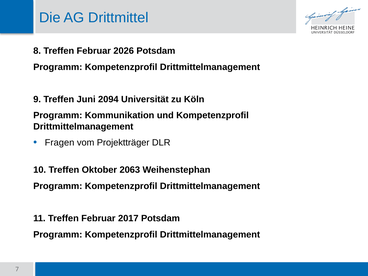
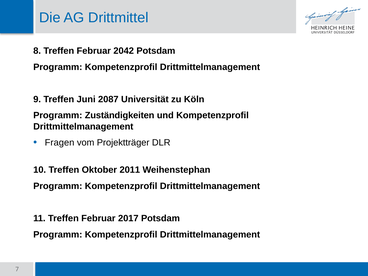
2026: 2026 -> 2042
2094: 2094 -> 2087
Kommunikation: Kommunikation -> Zuständigkeiten
2063: 2063 -> 2011
